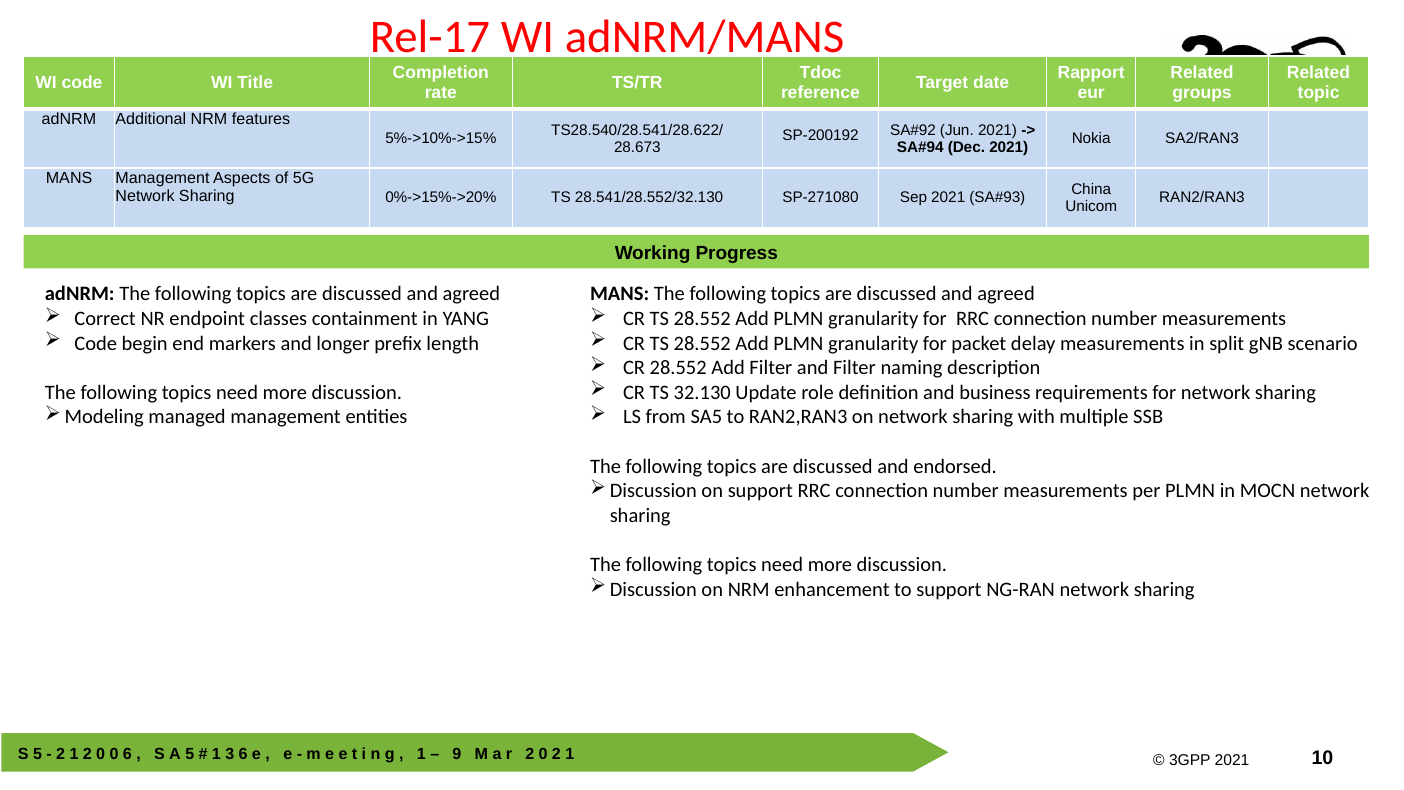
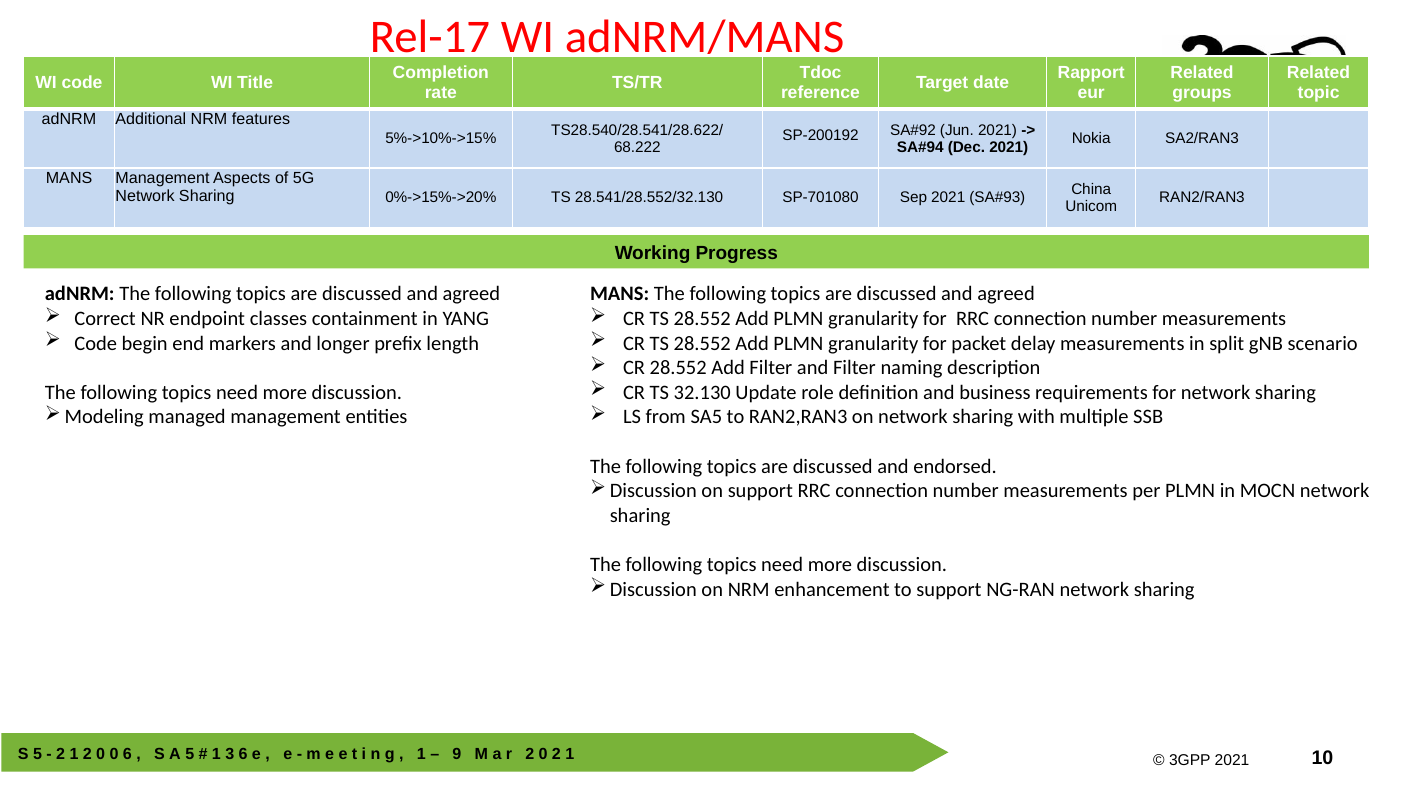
28.673: 28.673 -> 68.222
SP-271080: SP-271080 -> SP-701080
